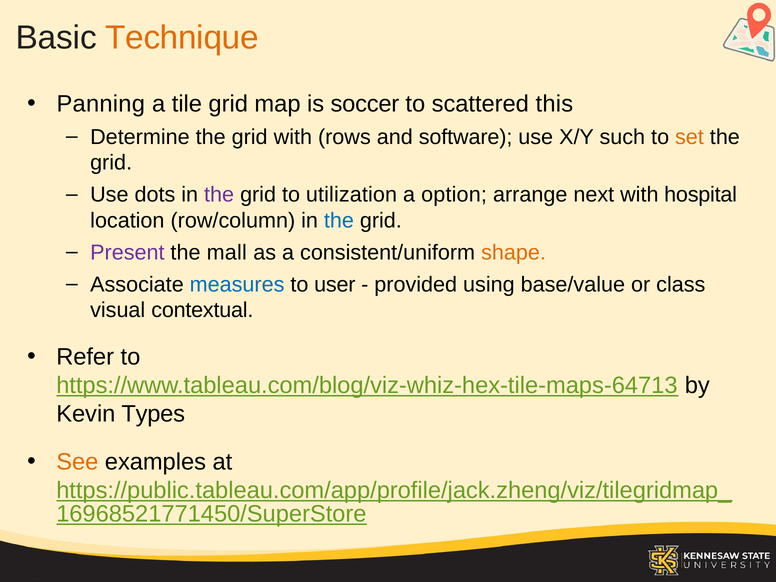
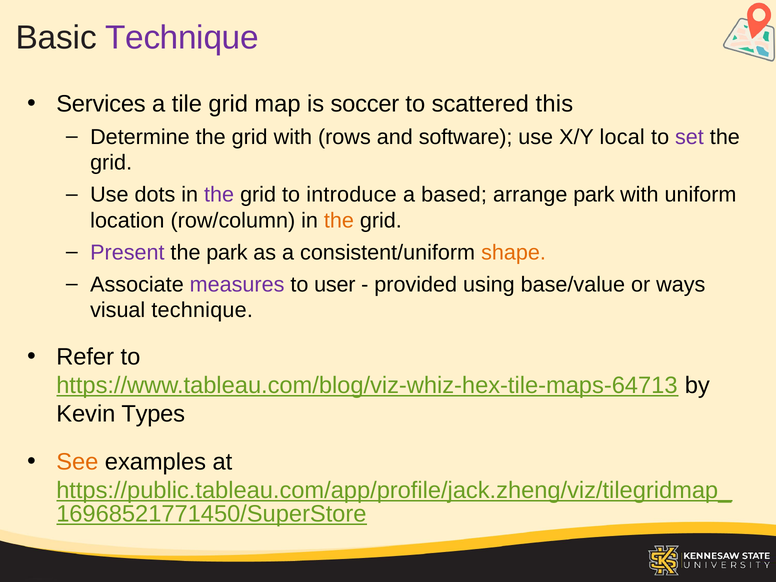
Technique at (182, 38) colour: orange -> purple
Panning: Panning -> Services
such: such -> local
set colour: orange -> purple
utilization: utilization -> introduce
option: option -> based
arrange next: next -> park
hospital: hospital -> uniform
the at (339, 221) colour: blue -> orange
the mall: mall -> park
measures colour: blue -> purple
class: class -> ways
visual contextual: contextual -> technique
